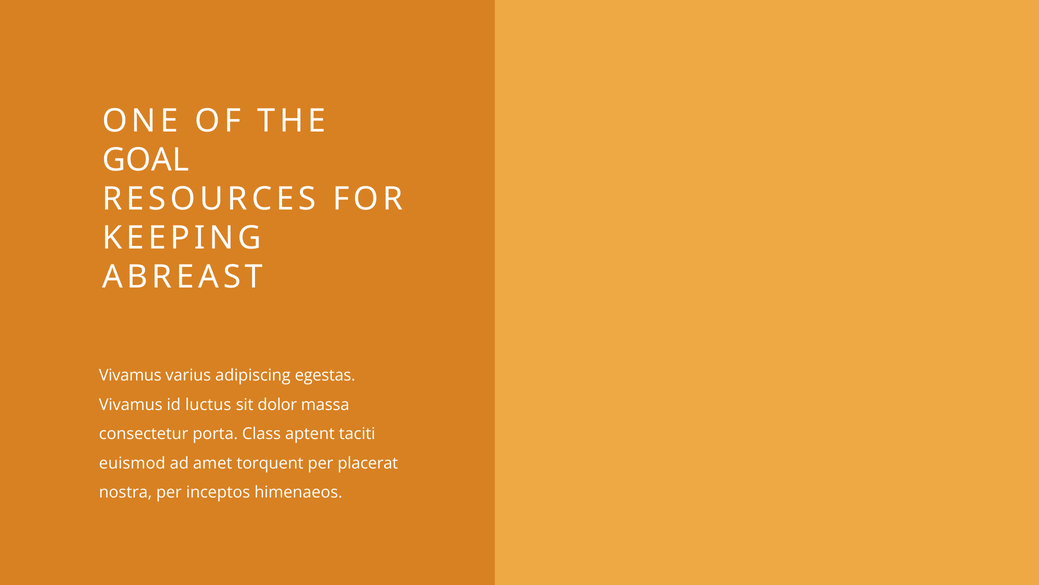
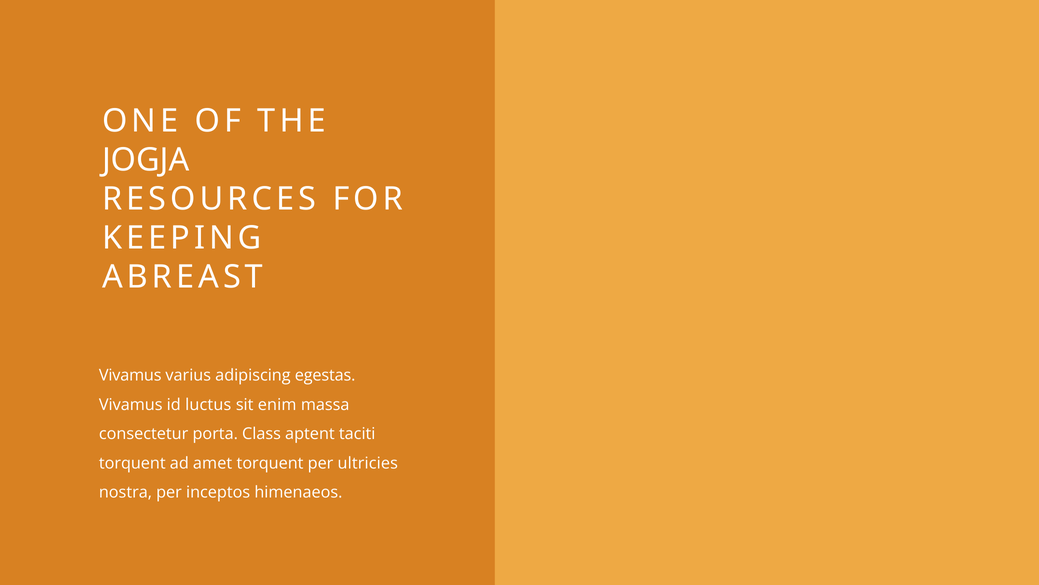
GOAL: GOAL -> JOGJA
dolor: dolor -> enim
euismod at (132, 463): euismod -> torquent
placerat: placerat -> ultricies
